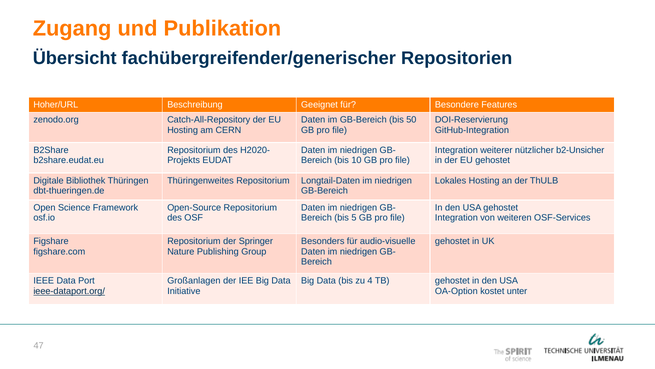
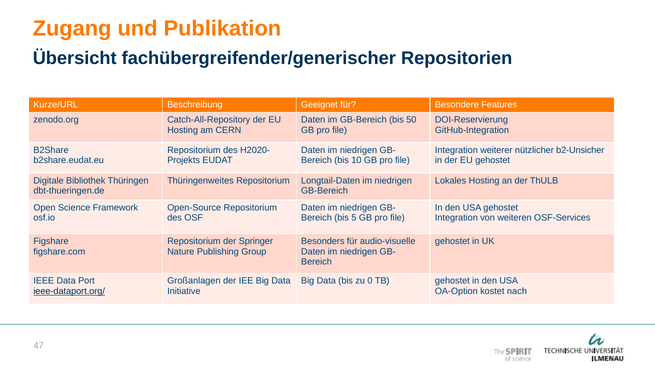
Hoher/URL: Hoher/URL -> Kurze/URL
4: 4 -> 0
unter: unter -> nach
